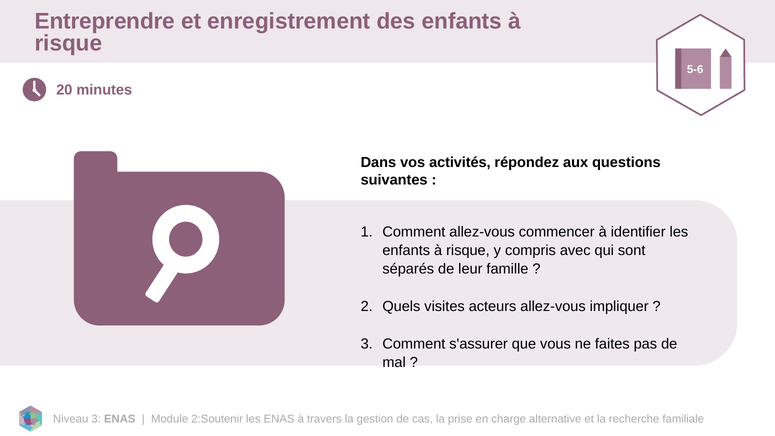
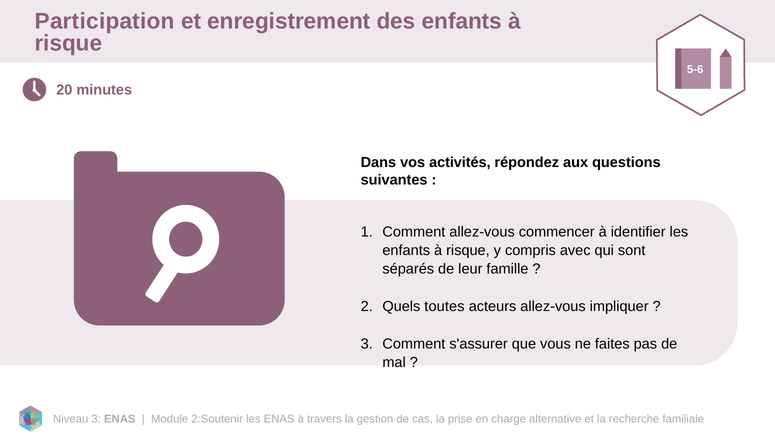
Entreprendre: Entreprendre -> Participation
visites: visites -> toutes
